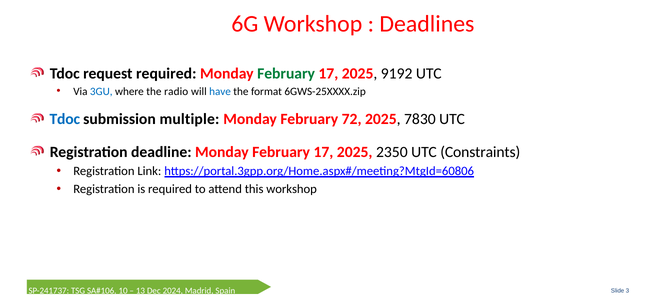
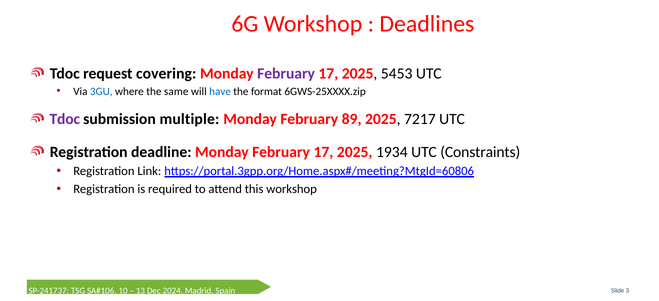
request required: required -> covering
February at (286, 74) colour: green -> purple
9192: 9192 -> 5453
radio: radio -> same
Tdoc at (65, 119) colour: blue -> purple
72: 72 -> 89
7830: 7830 -> 7217
2350: 2350 -> 1934
